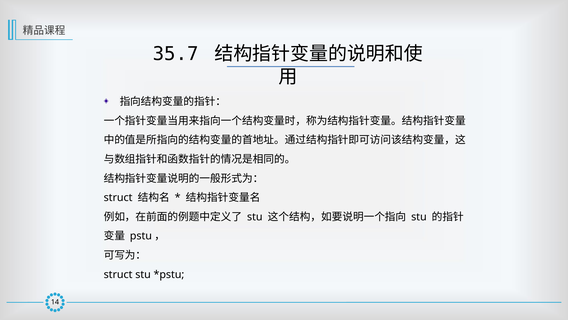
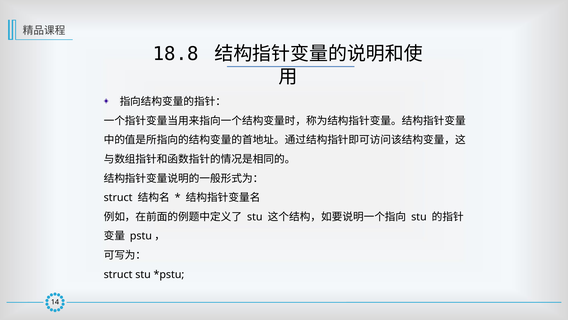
35.7: 35.7 -> 18.8
